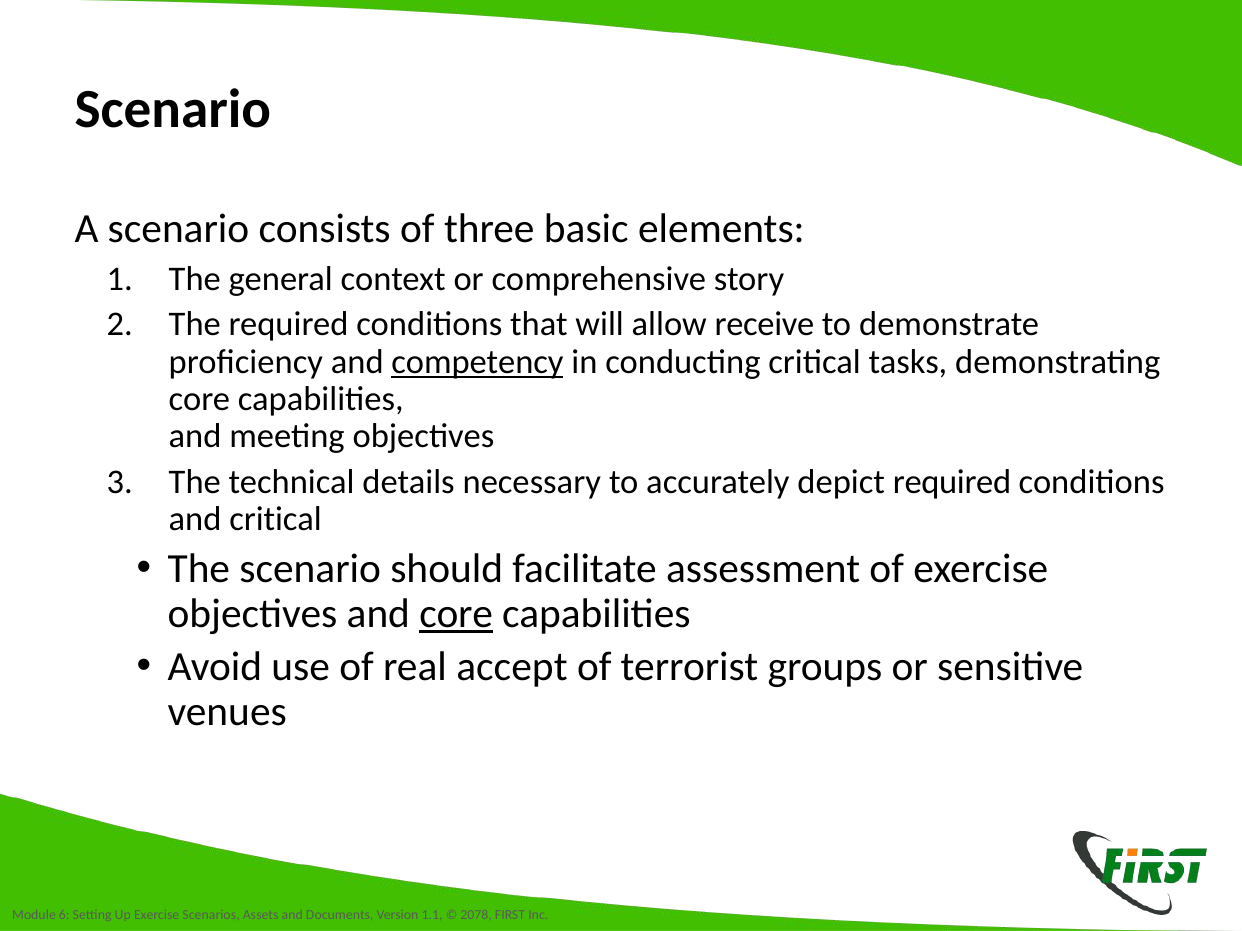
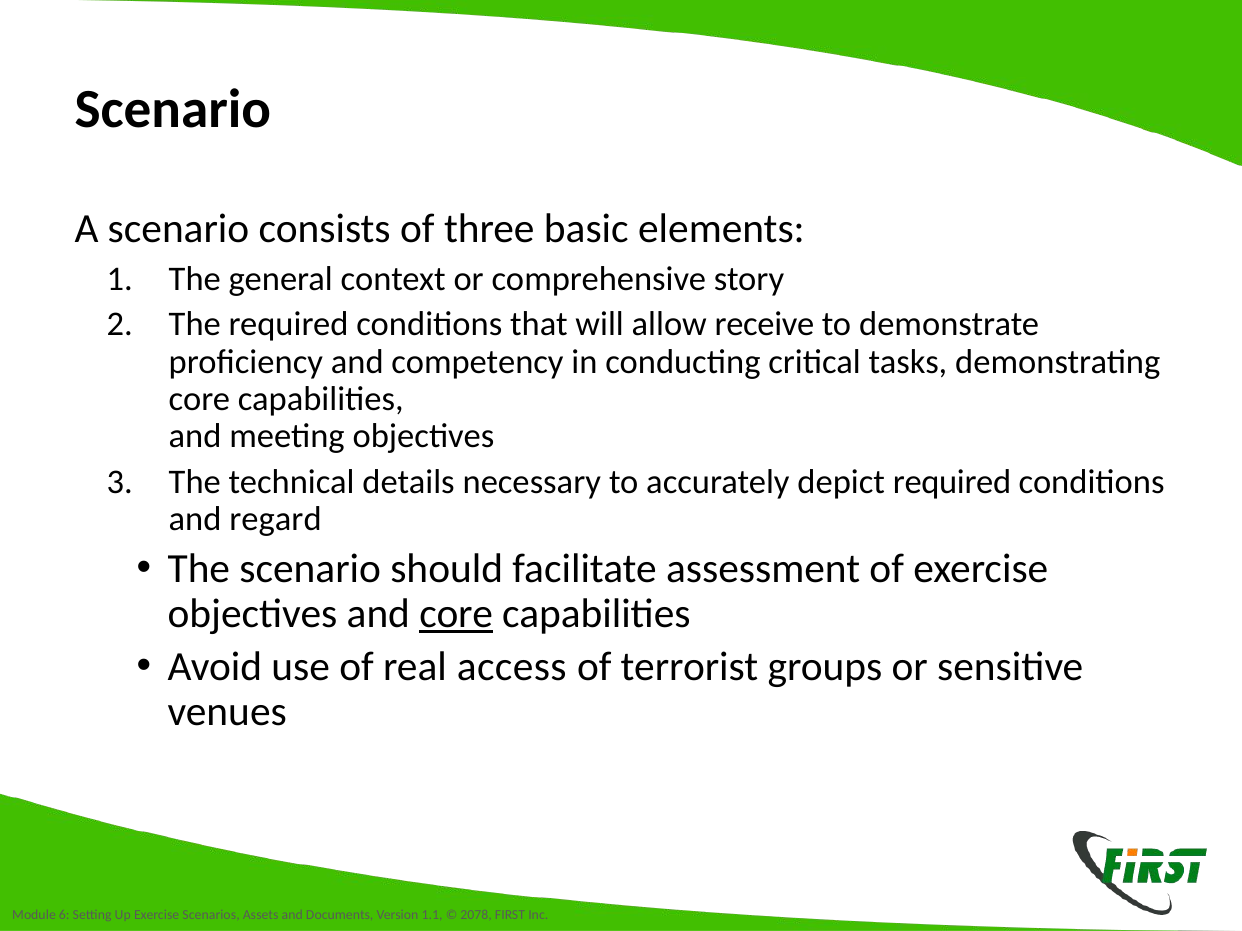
competency underline: present -> none
and critical: critical -> regard
accept: accept -> access
